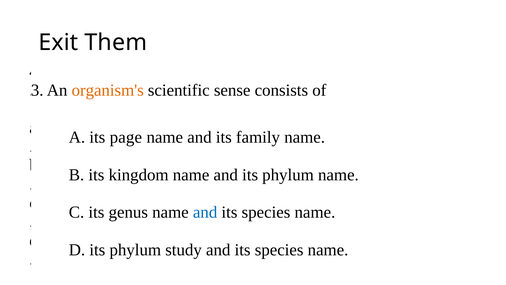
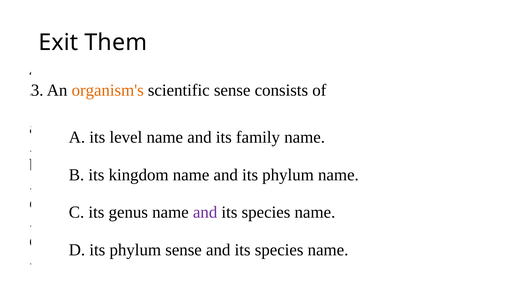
page: page -> level
and at (205, 212) colour: blue -> purple
phylum study: study -> sense
